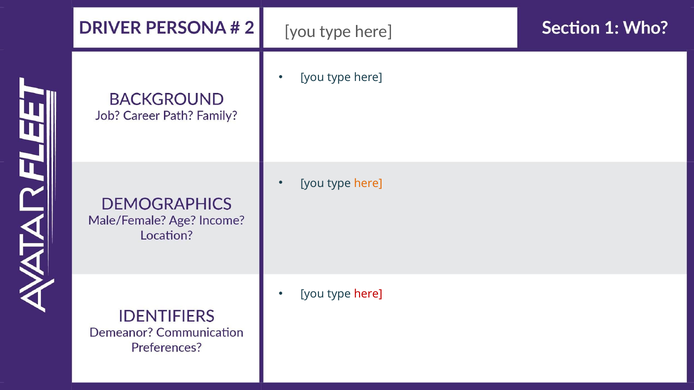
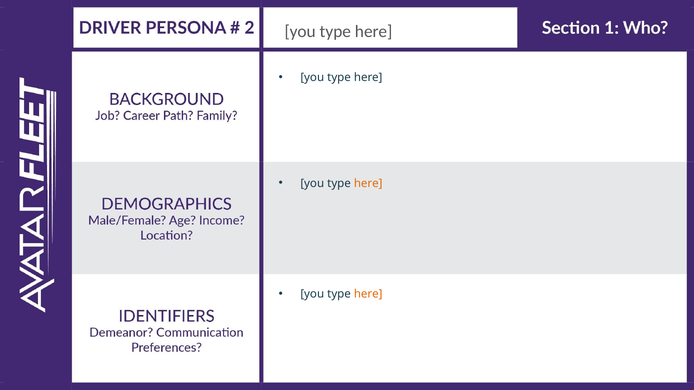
here at (368, 294) colour: red -> orange
